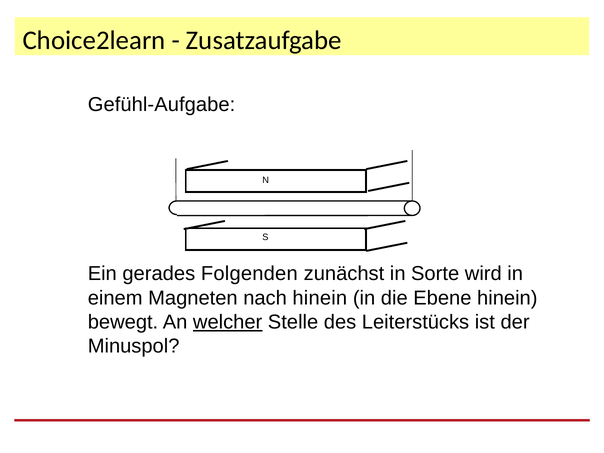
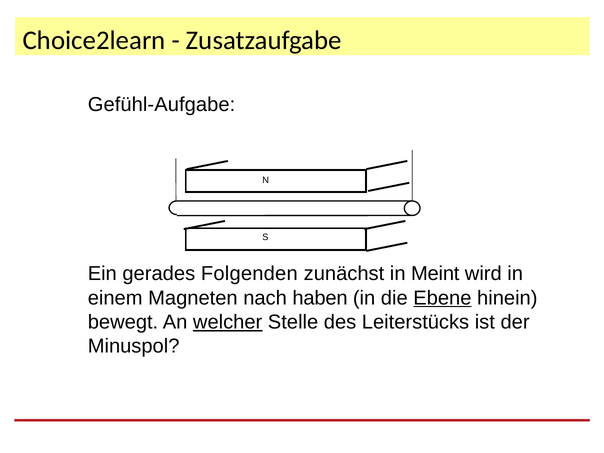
Sorte: Sorte -> Meint
nach hinein: hinein -> haben
Ebene underline: none -> present
